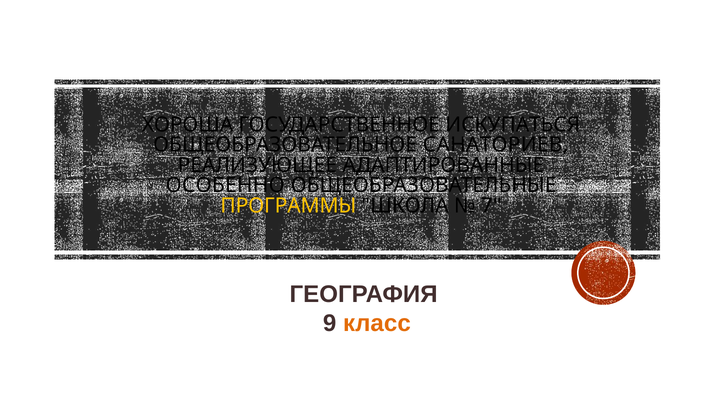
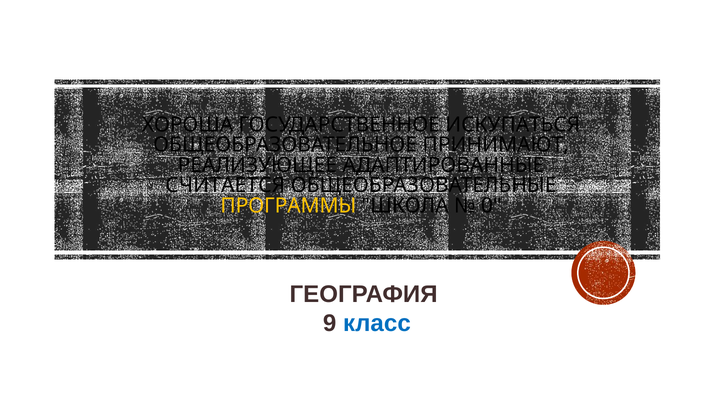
САНАТОРИЕВ: САНАТОРИЕВ -> ПРИНИМАЮТ
ОСОБЕННО: ОСОБЕННО -> СЧИТАЕТСЯ
7: 7 -> 0
класс colour: orange -> blue
